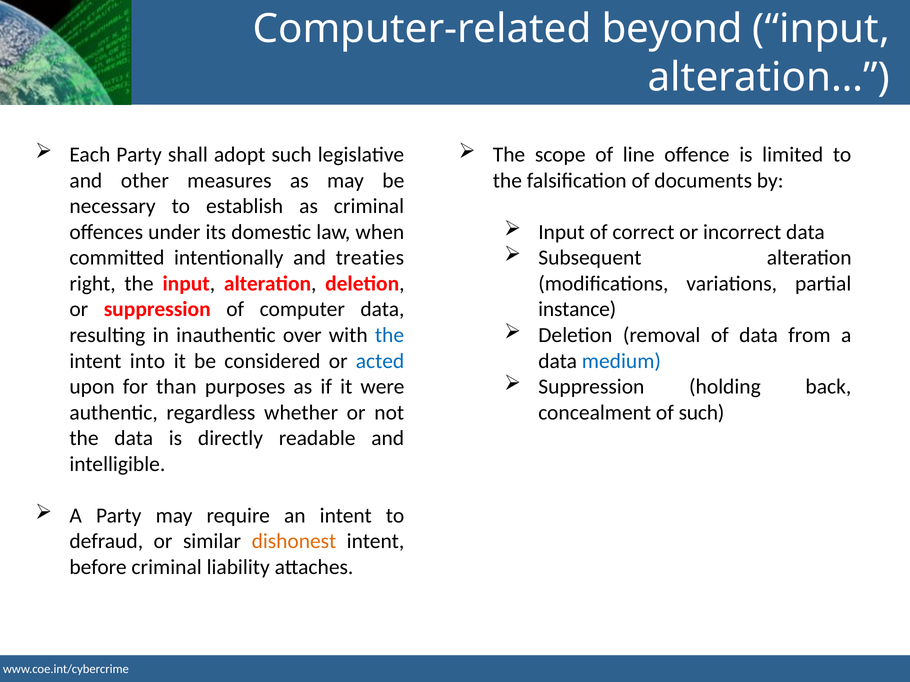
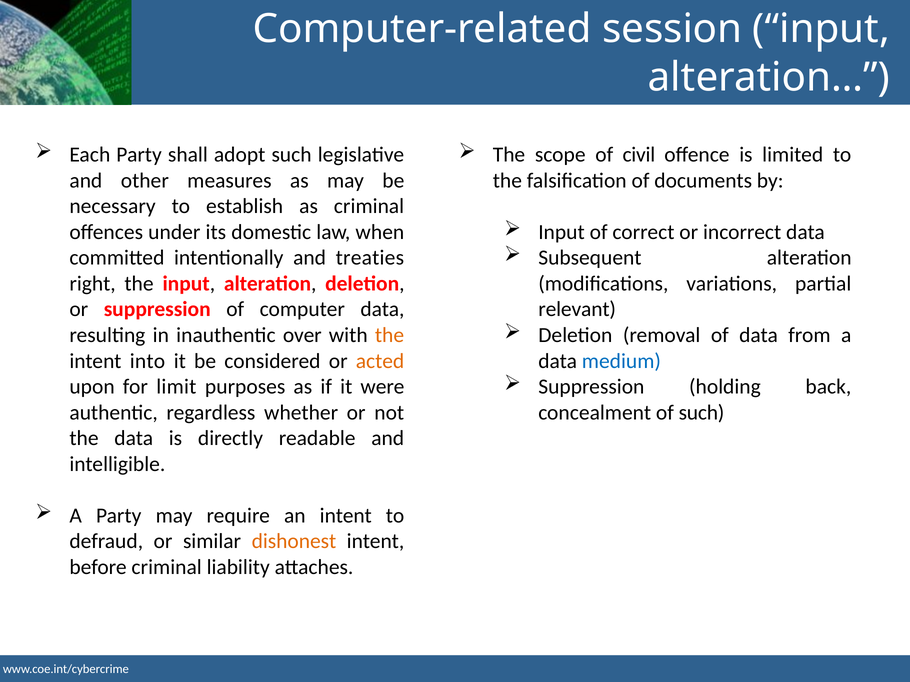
beyond: beyond -> session
line: line -> civil
instance: instance -> relevant
the at (390, 335) colour: blue -> orange
acted colour: blue -> orange
than: than -> limit
